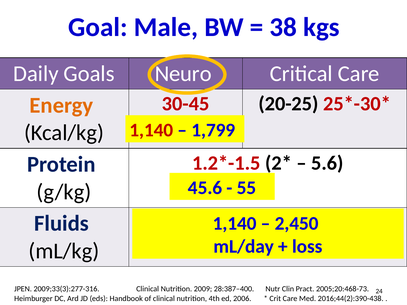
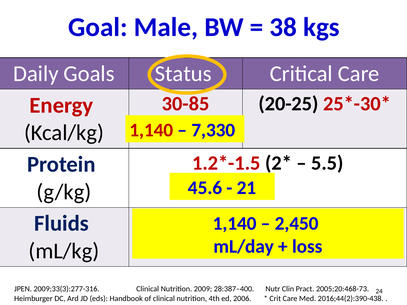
Neuro: Neuro -> Status
30-45: 30-45 -> 30-85
Energy colour: orange -> red
1,799: 1,799 -> 7,330
5.6: 5.6 -> 5.5
55: 55 -> 21
